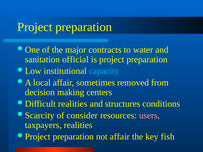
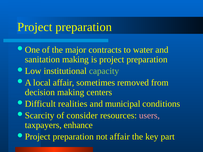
sanitation official: official -> making
capacity colour: light blue -> light green
structures: structures -> municipal
taxpayers realities: realities -> enhance
fish: fish -> part
